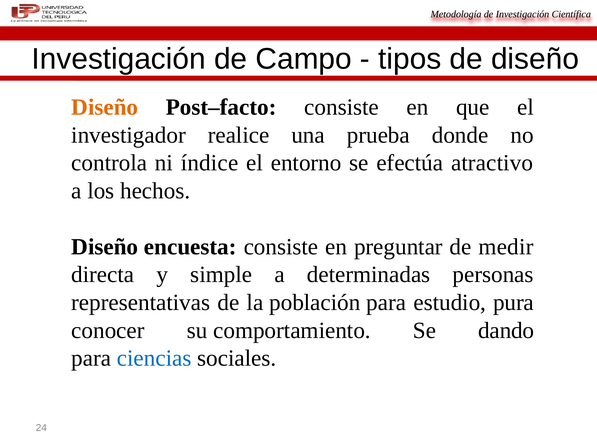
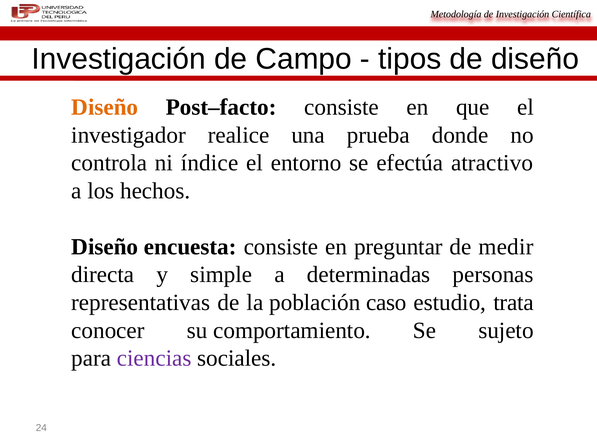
población para: para -> caso
pura: pura -> trata
dando: dando -> sujeto
ciencias colour: blue -> purple
